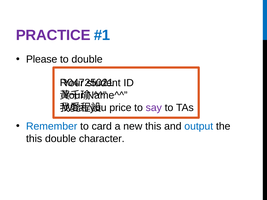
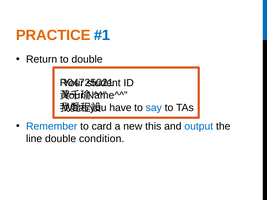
PRACTICE colour: purple -> orange
Please: Please -> Return
price: price -> have
say colour: purple -> blue
this at (34, 139): this -> line
character: character -> condition
